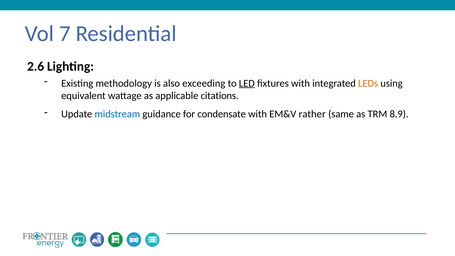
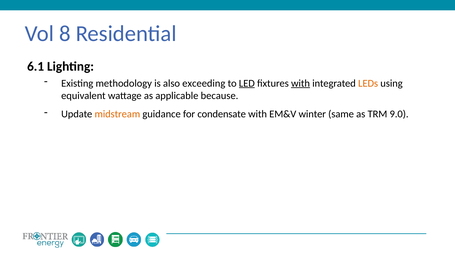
7: 7 -> 8
2.6: 2.6 -> 6.1
with at (301, 83) underline: none -> present
citations: citations -> because
midstream colour: blue -> orange
rather: rather -> winter
8.9: 8.9 -> 9.0
